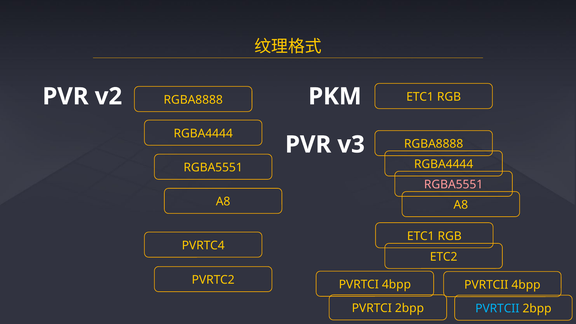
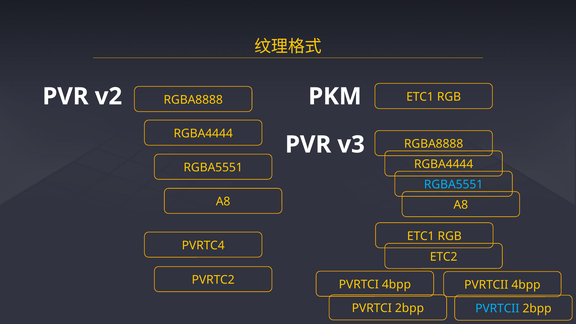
RGBA5551 at (454, 185) colour: pink -> light blue
